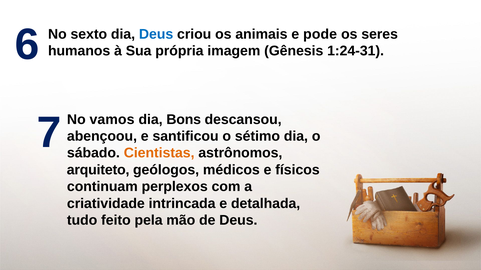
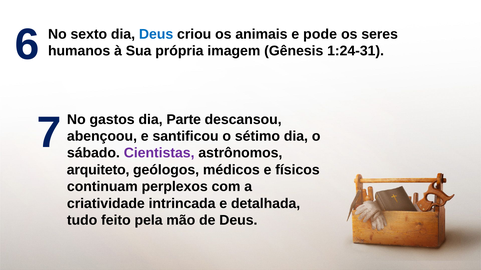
vamos: vamos -> gastos
Bons: Bons -> Parte
Cientistas colour: orange -> purple
